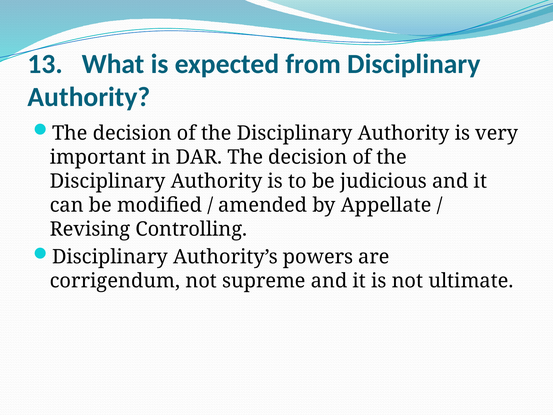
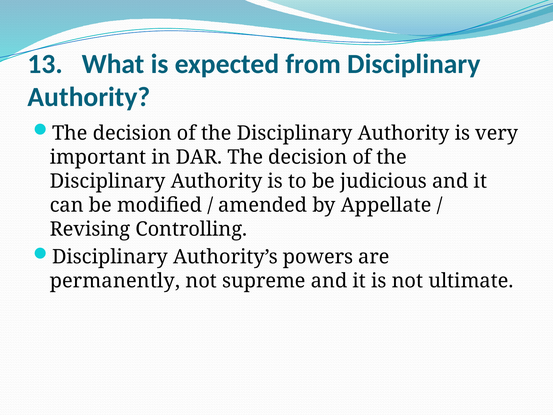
corrigendum: corrigendum -> permanently
